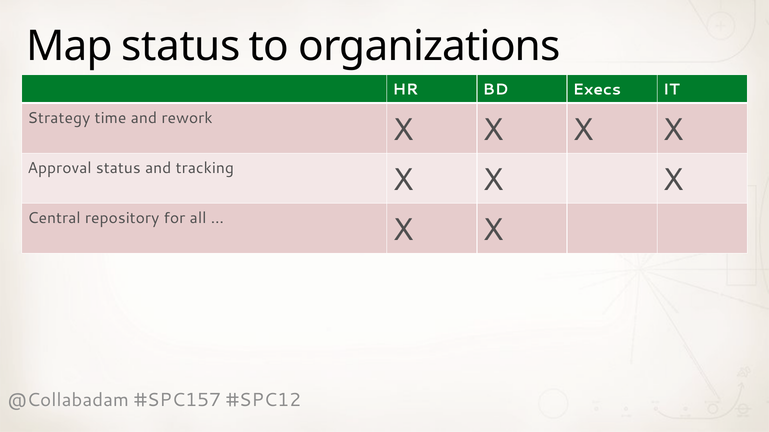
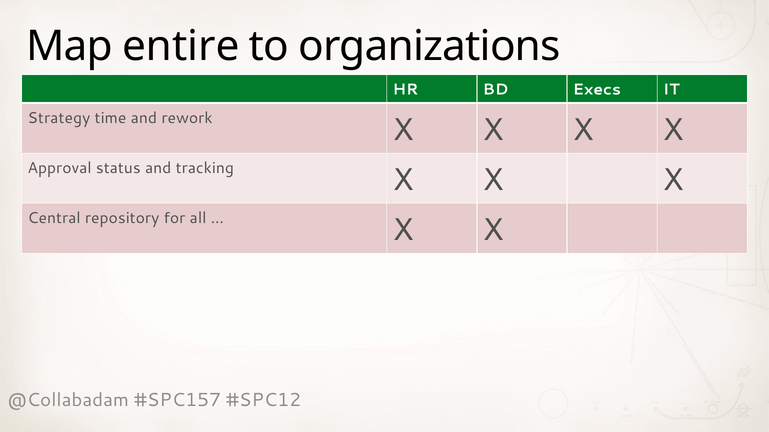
Map status: status -> entire
